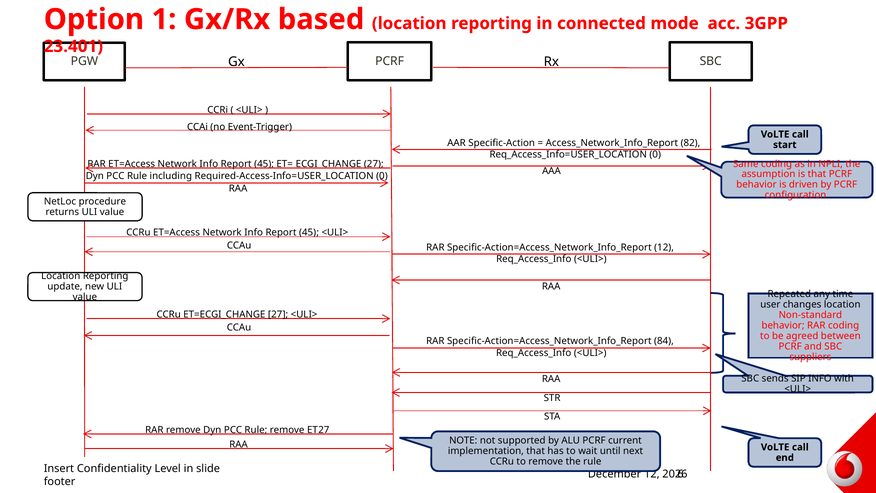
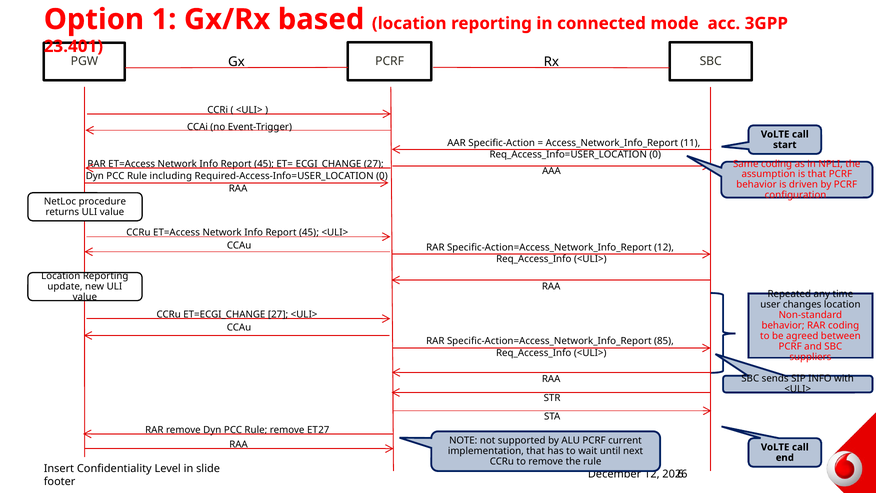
82: 82 -> 11
84: 84 -> 85
